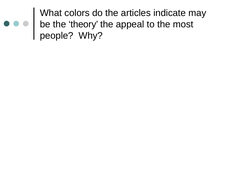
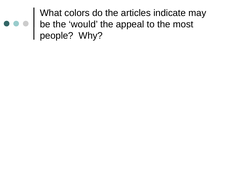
theory: theory -> would
